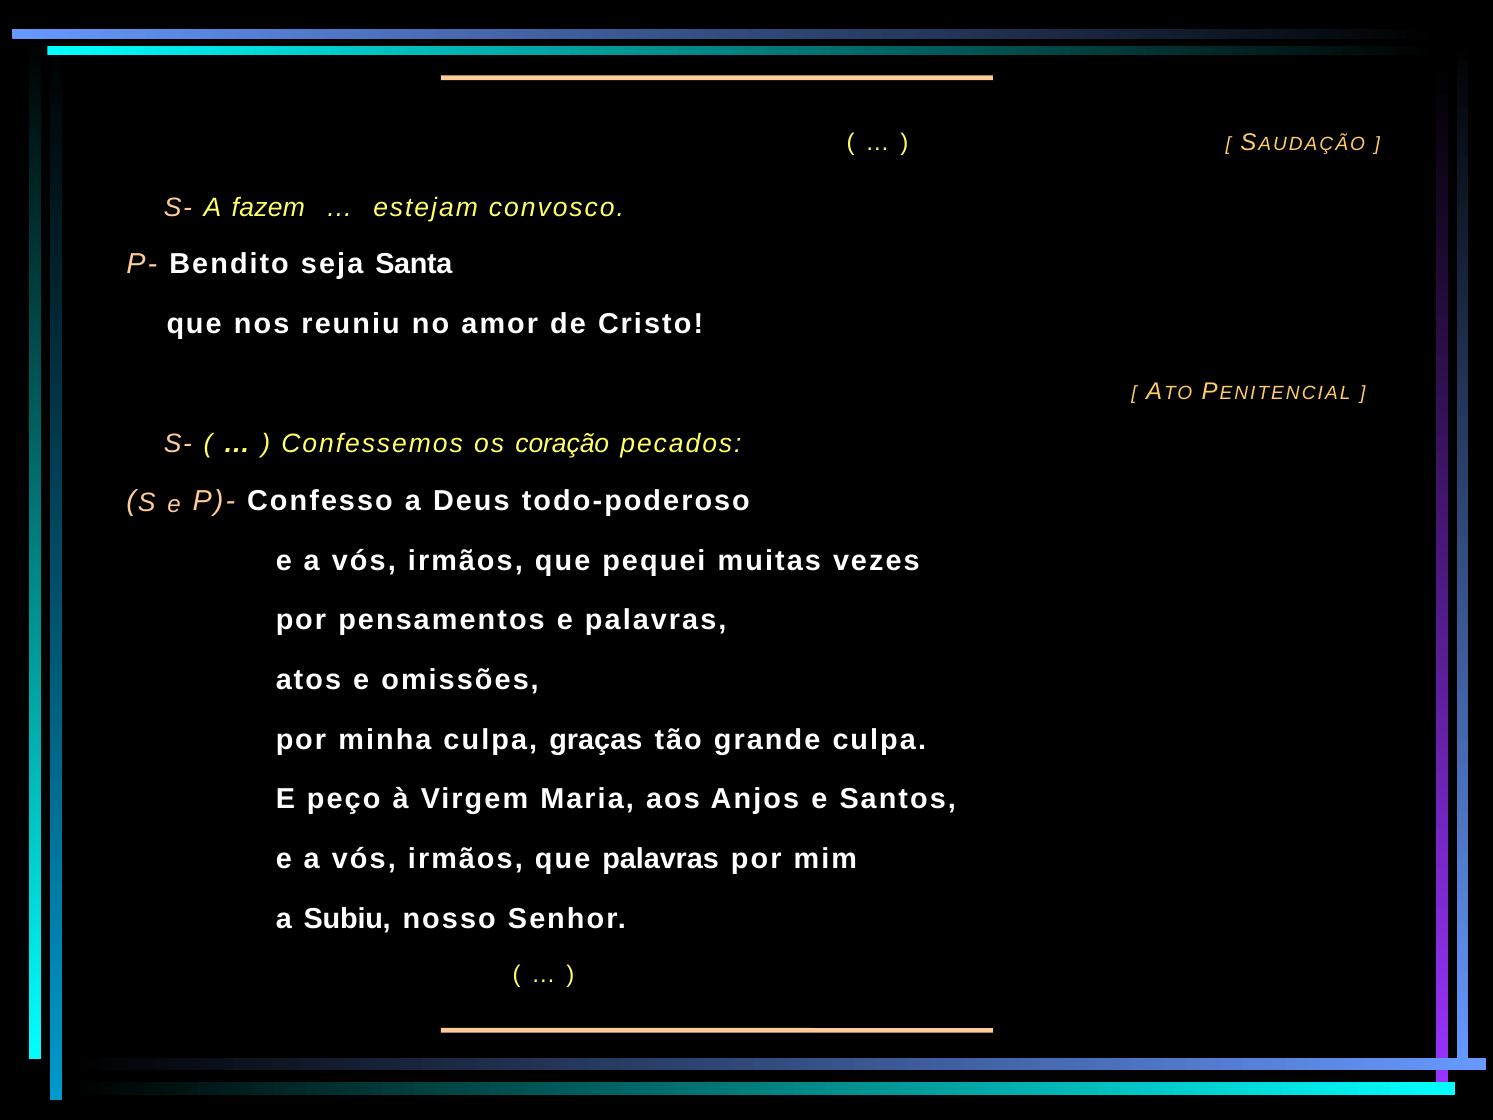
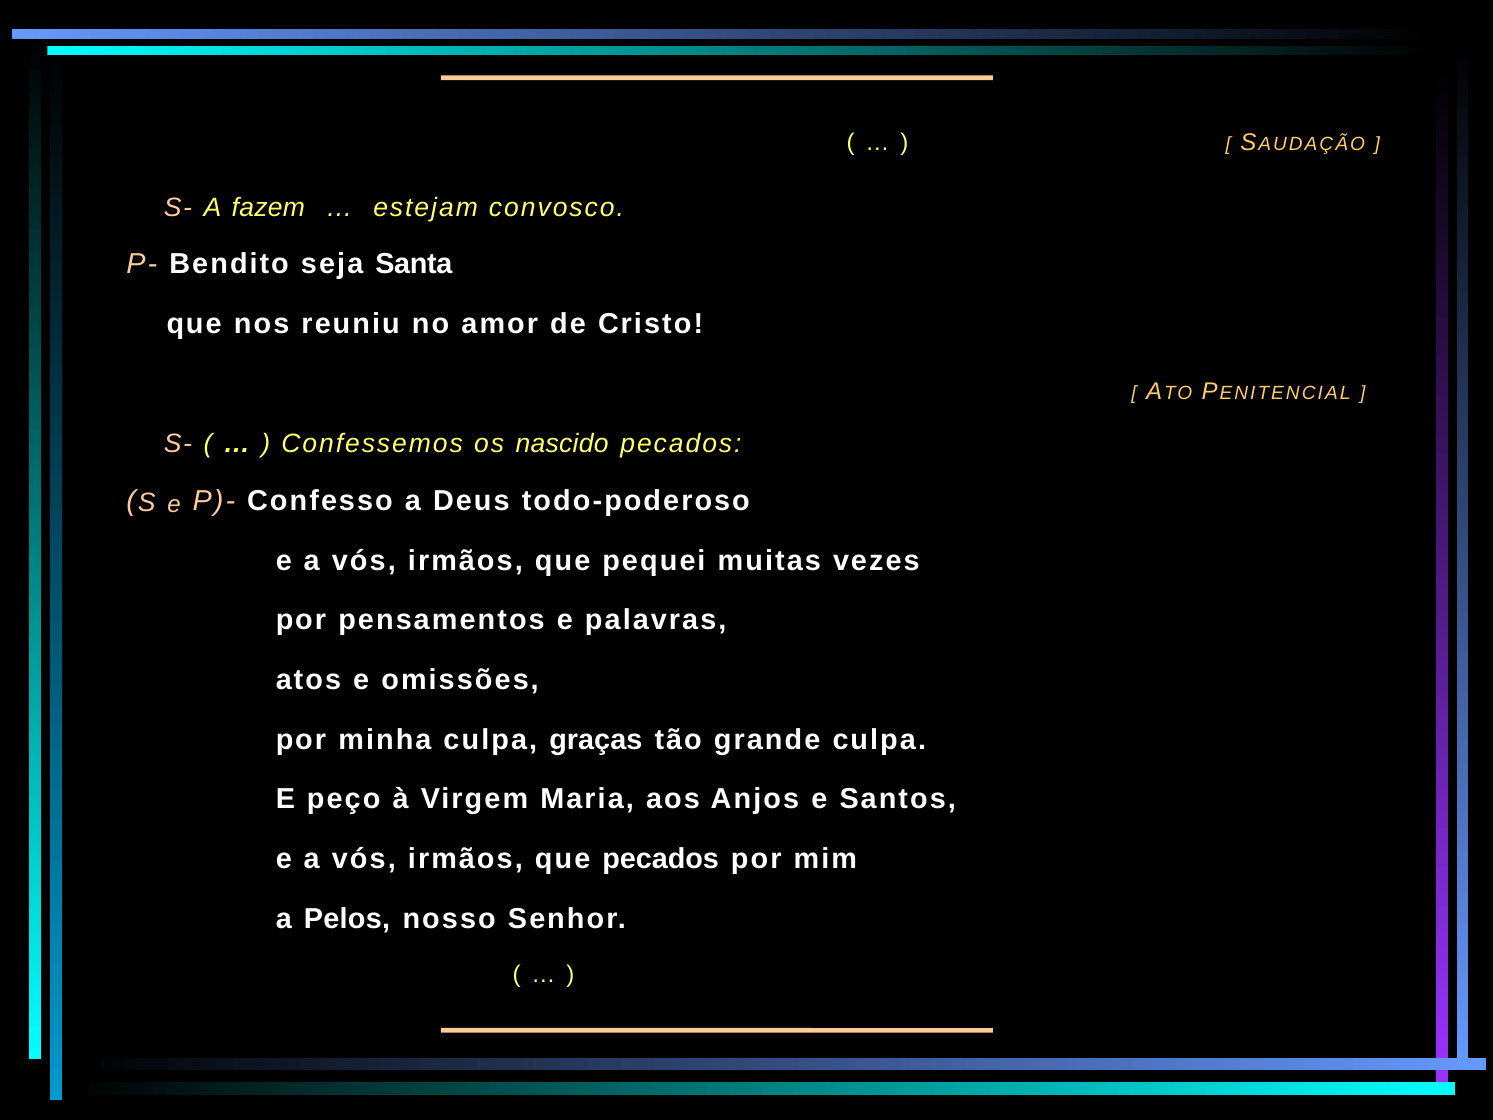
coração: coração -> nascido
que palavras: palavras -> pecados
Subiu: Subiu -> Pelos
